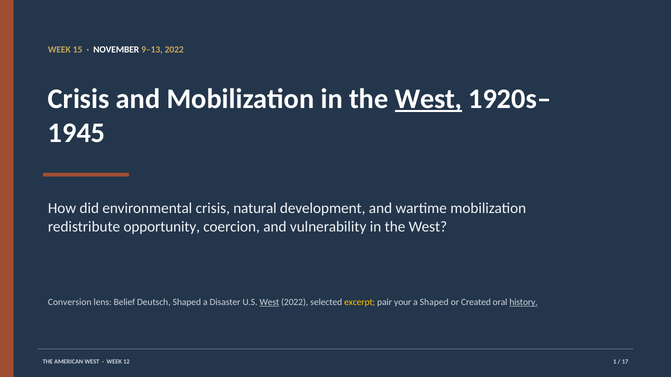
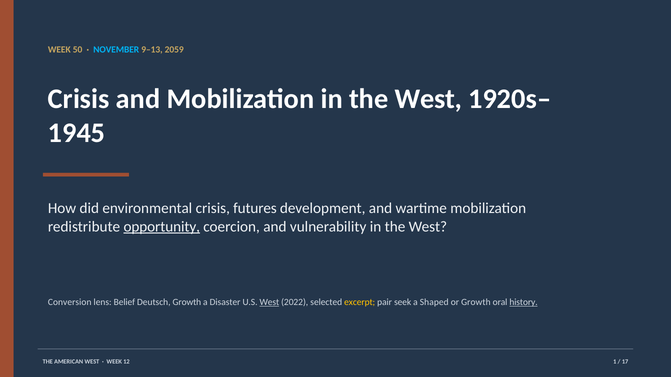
15: 15 -> 50
NOVEMBER colour: white -> light blue
9–13 2022: 2022 -> 2059
West at (428, 99) underline: present -> none
natural: natural -> futures
opportunity underline: none -> present
Deutsch Shaped: Shaped -> Growth
your: your -> seek
or Created: Created -> Growth
